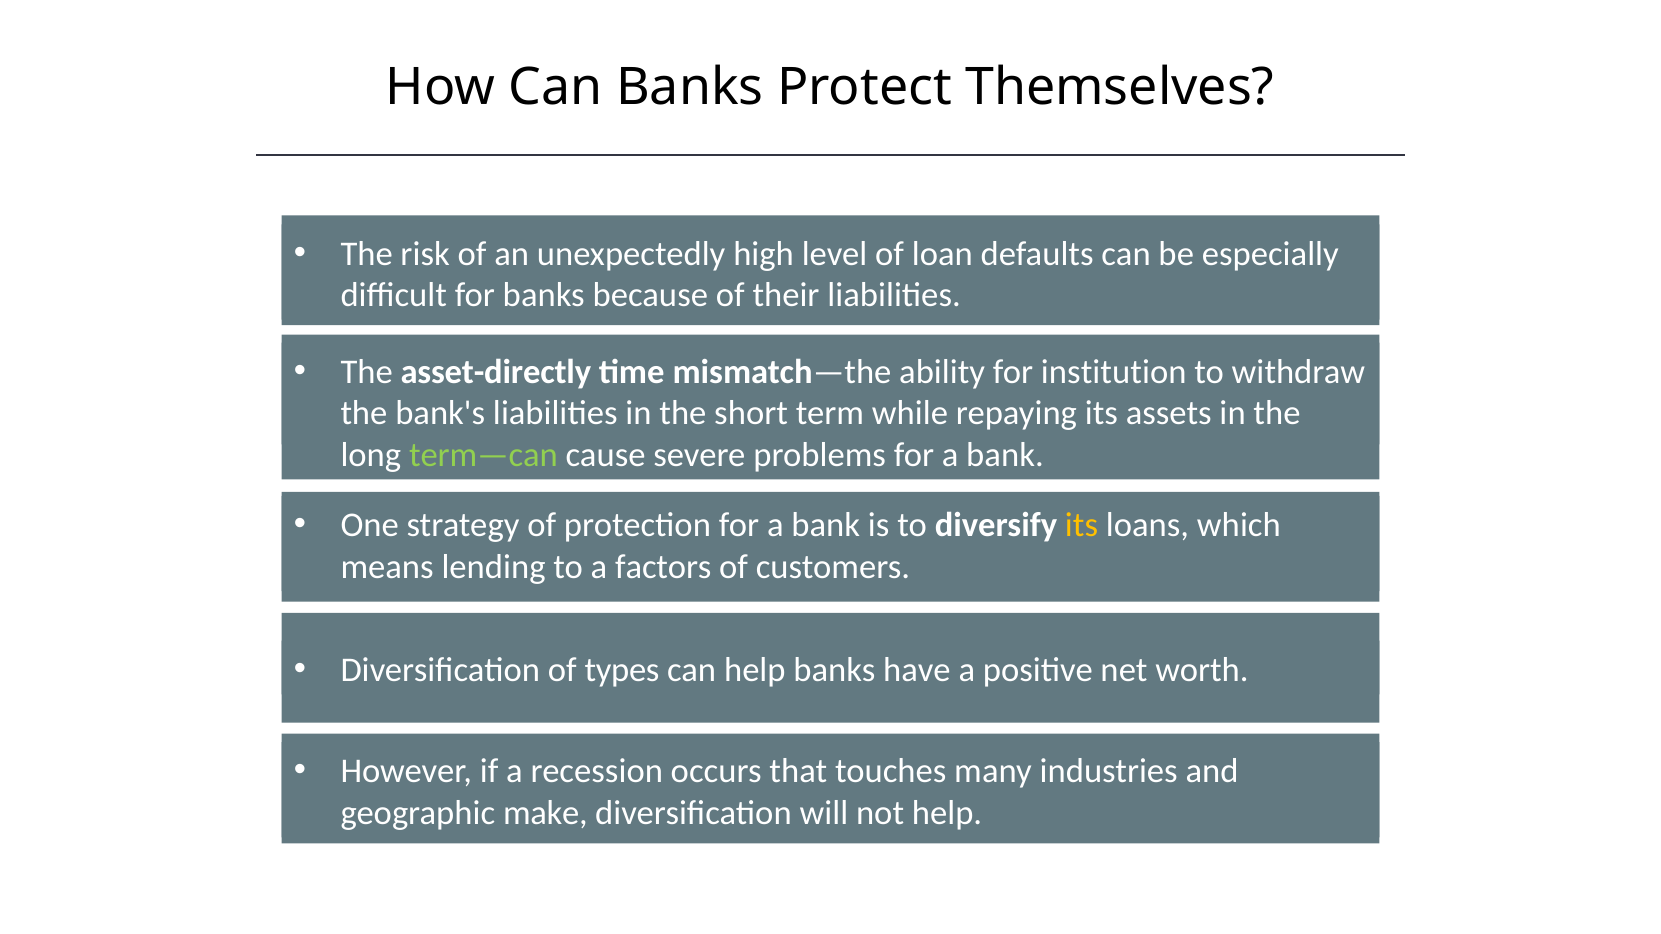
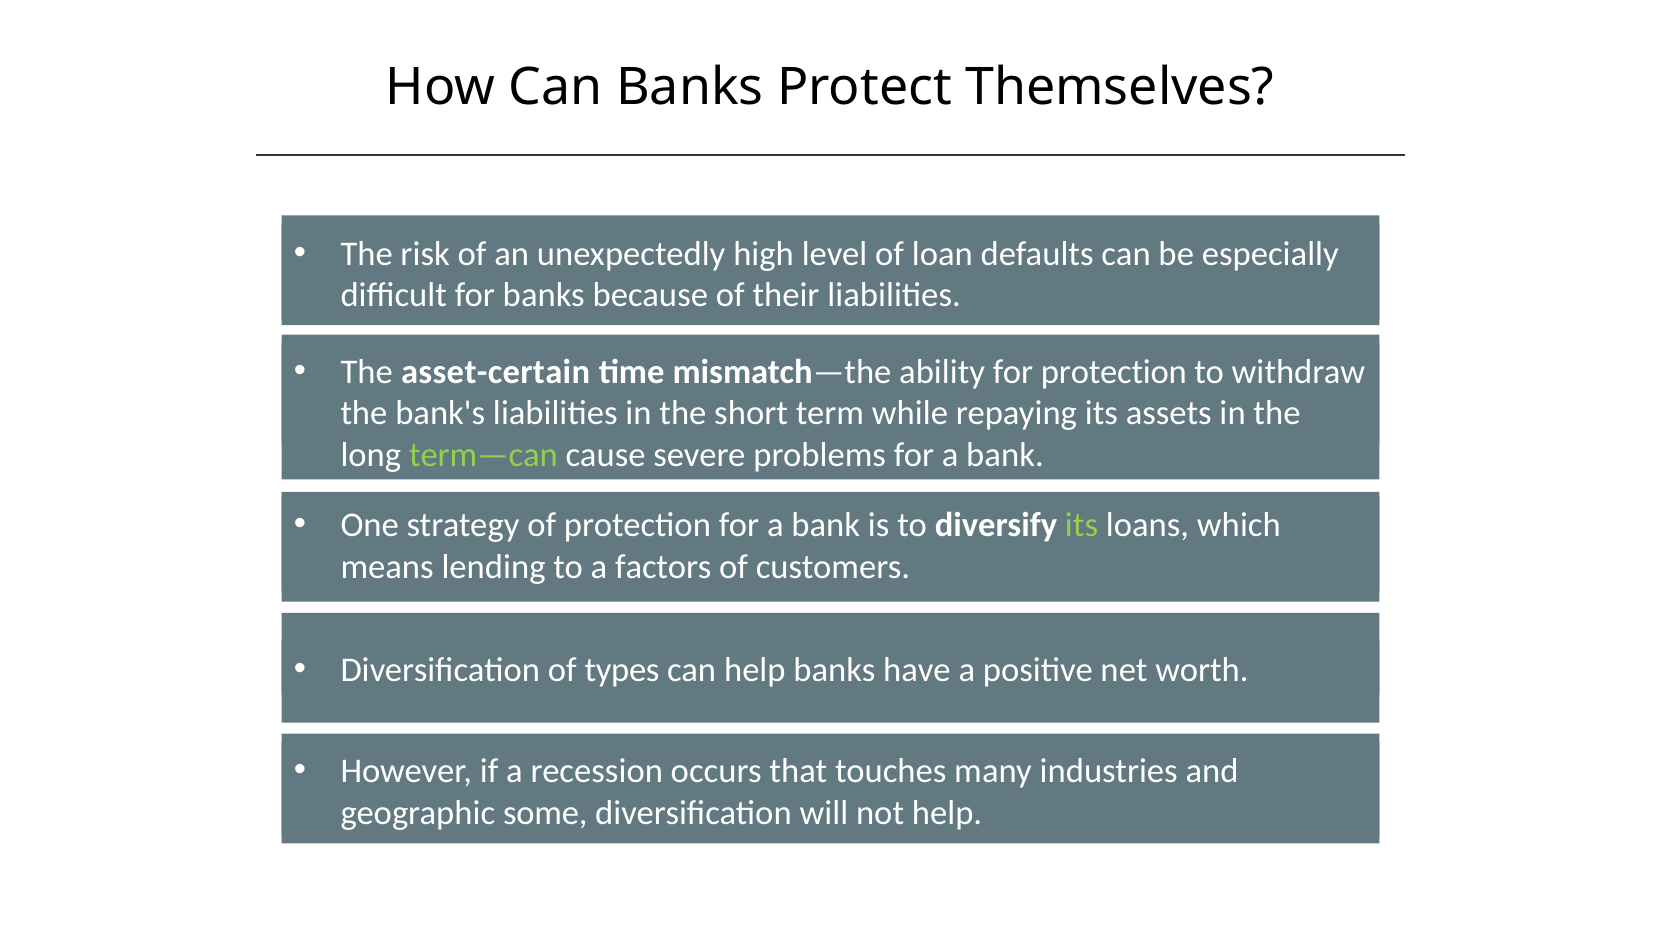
asset-directly: asset-directly -> asset-certain
for institution: institution -> protection
its at (1082, 525) colour: yellow -> light green
make: make -> some
